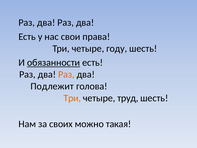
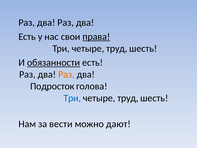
права underline: none -> present
году at (117, 48): году -> труд
Подлежит: Подлежит -> Подросток
Три at (72, 98) colour: orange -> blue
своих: своих -> вести
такая: такая -> дают
